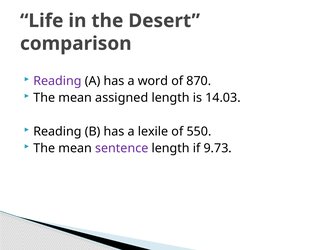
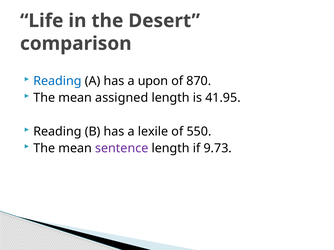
Reading at (57, 81) colour: purple -> blue
word: word -> upon
14.03: 14.03 -> 41.95
